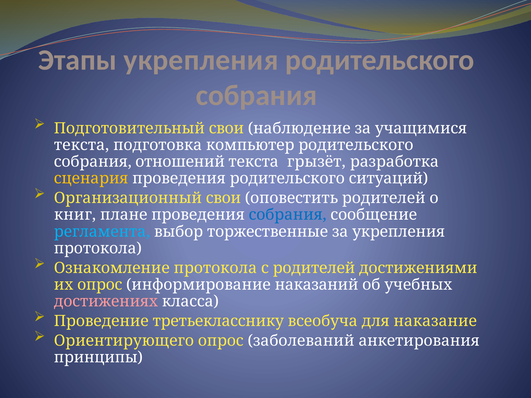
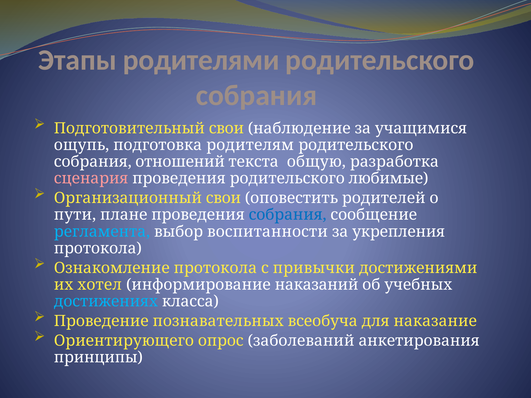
Этапы укрепления: укрепления -> родителями
текста at (82, 145): текста -> ощупь
компьютер: компьютер -> родителям
грызёт: грызёт -> общую
сценария colour: yellow -> pink
ситуаций: ситуаций -> любимые
книг: книг -> пути
торжественные: торжественные -> воспитанности
с родителей: родителей -> привычки
их опрос: опрос -> хотел
достижениях colour: pink -> light blue
третьекласснику: третьекласснику -> познавательных
